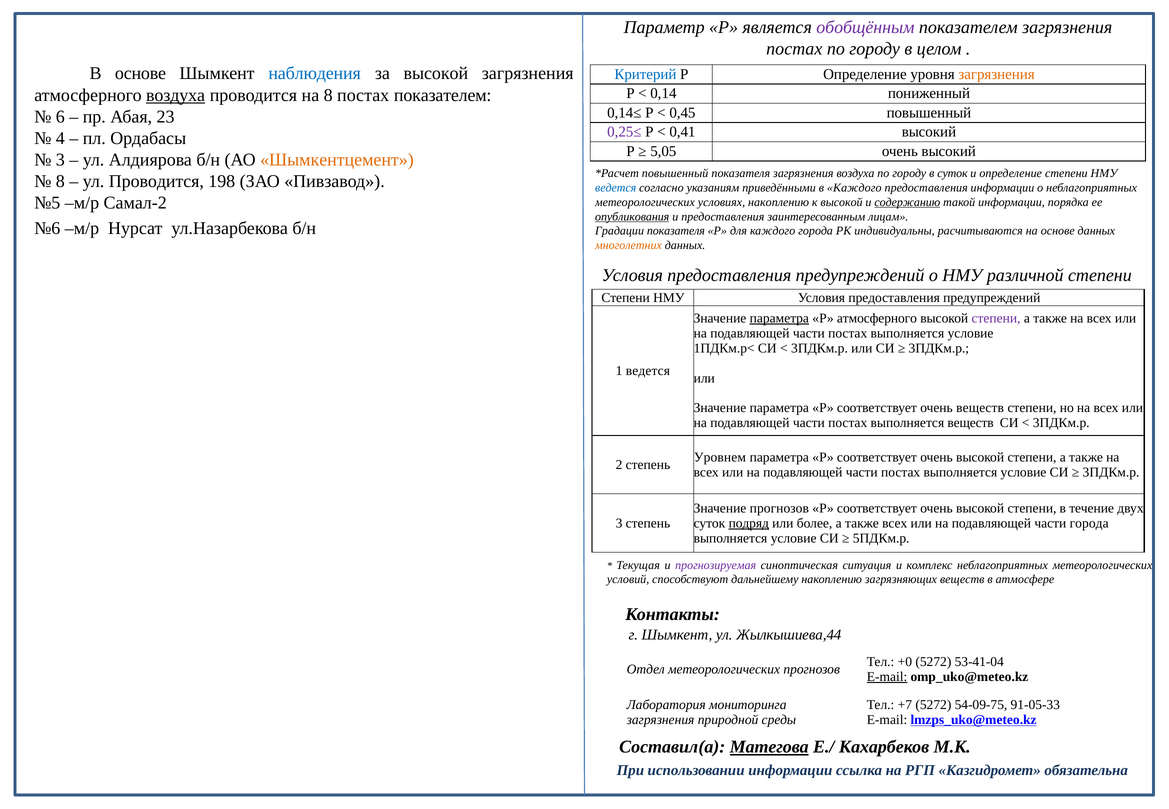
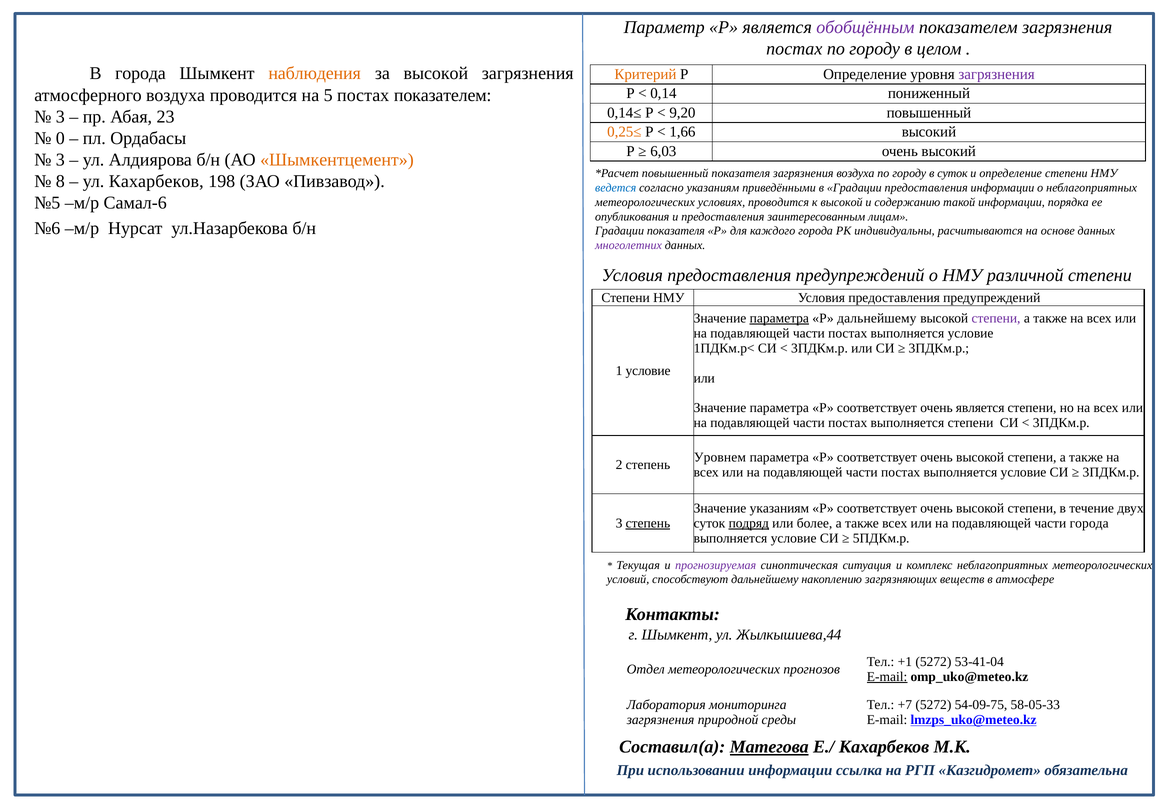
В основе: основе -> города
наблюдения colour: blue -> orange
Критерий colour: blue -> orange
загрязнения at (997, 74) colour: orange -> purple
воздуха at (176, 95) underline: present -> none
на 8: 8 -> 5
0,45: 0,45 -> 9,20
6 at (60, 117): 6 -> 3
0,25≤ colour: purple -> orange
0,41: 0,41 -> 1,66
4: 4 -> 0
5,05: 5,05 -> 6,03
ул Проводится: Проводится -> Кахарбеков
в Каждого: Каждого -> Градации
Самал-2: Самал-2 -> Самал-6
условиях накоплению: накоплению -> проводится
содержанию underline: present -> none
опубликования underline: present -> none
многолетних colour: orange -> purple
Р атмосферного: атмосферного -> дальнейшему
1 ведется: ведется -> условие
очень веществ: веществ -> является
выполняется веществ: веществ -> степени
Значение прогнозов: прогнозов -> указаниям
степень at (648, 523) underline: none -> present
+0: +0 -> +1
91-05-33: 91-05-33 -> 58-05-33
